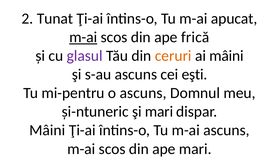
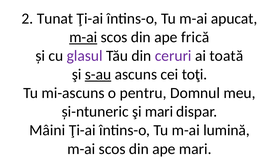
ceruri colour: orange -> purple
ai mâini: mâini -> toată
s-au underline: none -> present
eşti: eşti -> toţi
mi-pentru: mi-pentru -> mi-ascuns
o ascuns: ascuns -> pentru
m-ai ascuns: ascuns -> lumină
